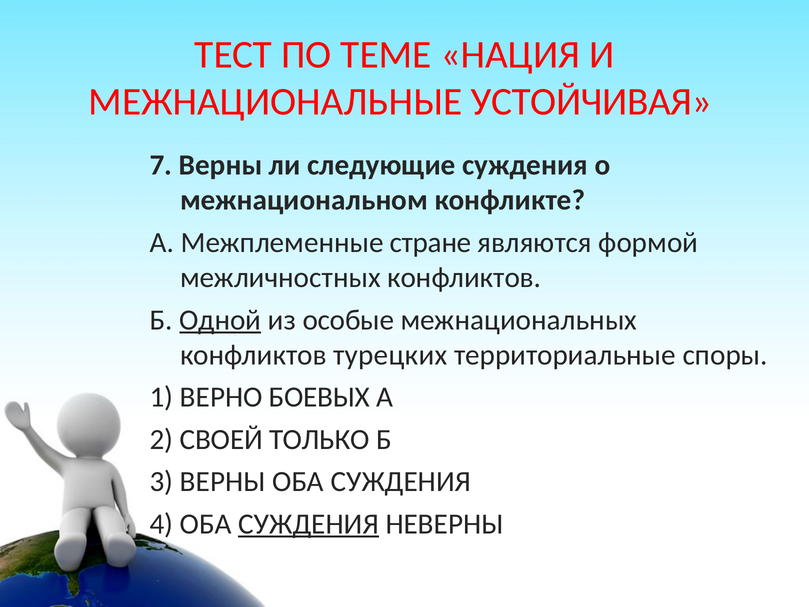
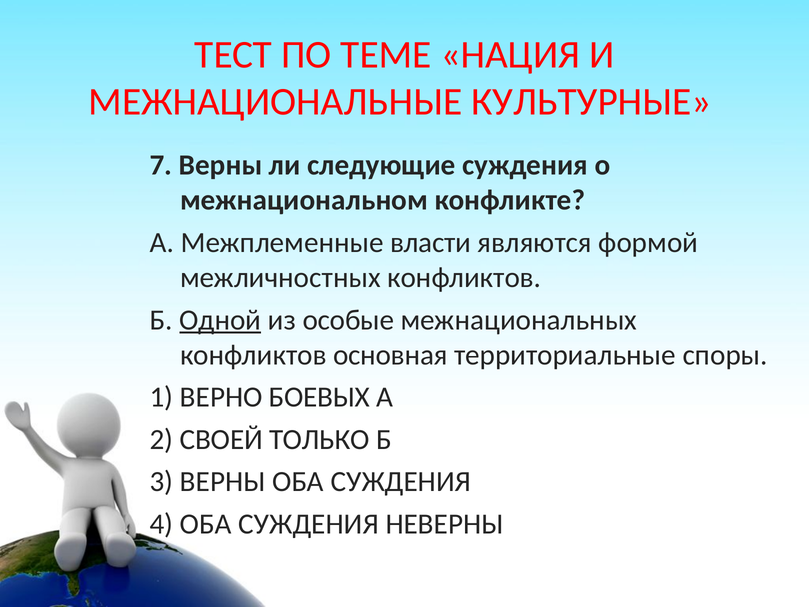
УСТОЙЧИВАЯ: УСТОЙЧИВАЯ -> КУЛЬТУРНЫЕ
стране: стране -> власти
турецких: турецких -> основная
СУЖДЕНИЯ at (309, 524) underline: present -> none
